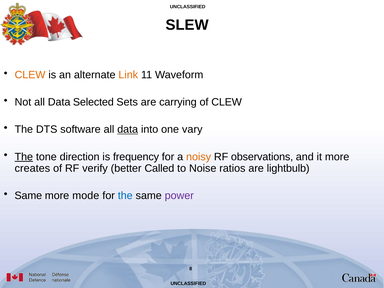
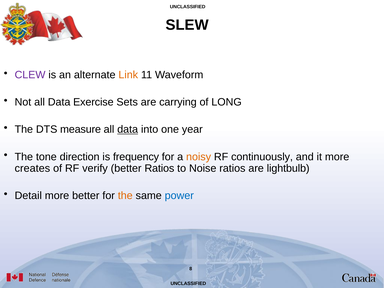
CLEW at (30, 75) colour: orange -> purple
Selected: Selected -> Exercise
of CLEW: CLEW -> LONG
software: software -> measure
vary: vary -> year
The at (24, 157) underline: present -> none
observations: observations -> continuously
better Called: Called -> Ratios
Same at (28, 196): Same -> Detail
more mode: mode -> better
the at (125, 196) colour: blue -> orange
power colour: purple -> blue
